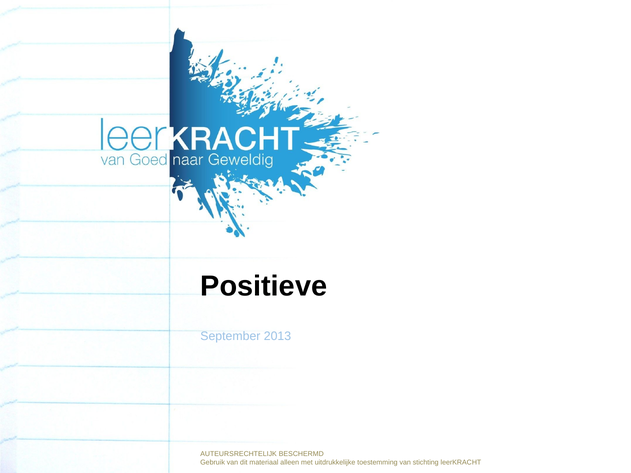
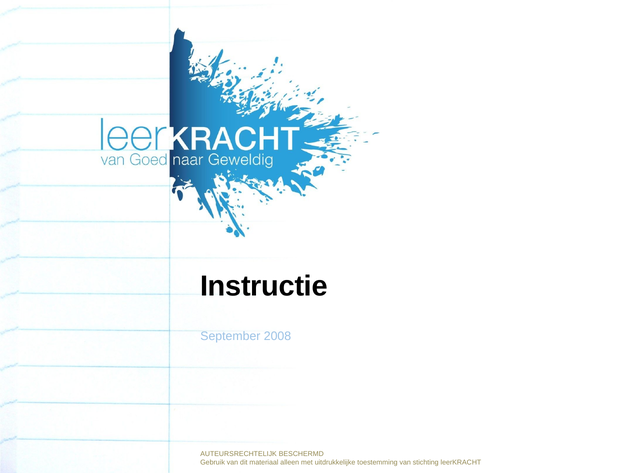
Positieve: Positieve -> Instructie
2013: 2013 -> 2008
